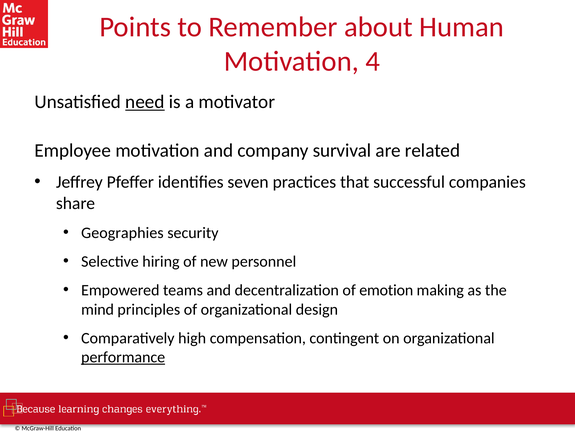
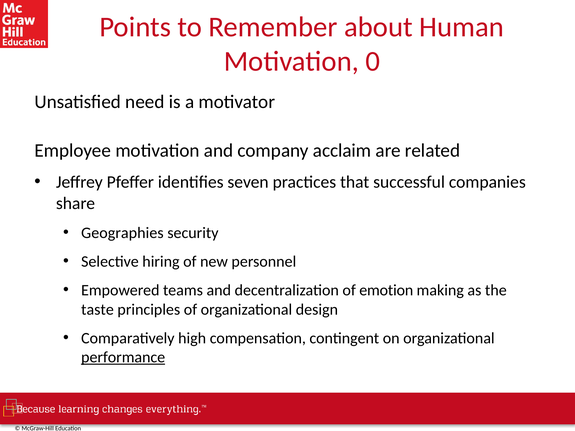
4: 4 -> 0
need underline: present -> none
survival: survival -> acclaim
mind: mind -> taste
